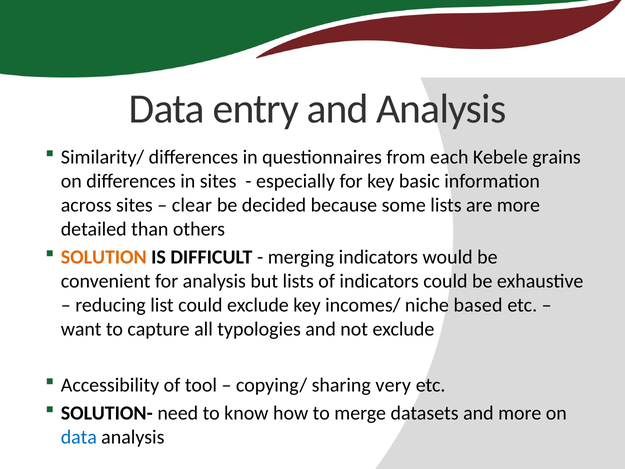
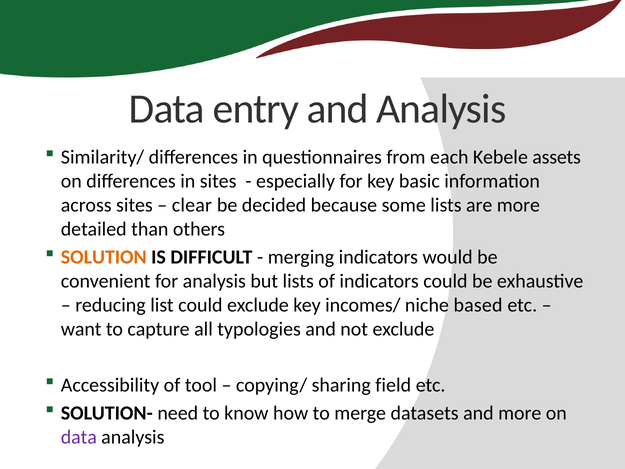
grains: grains -> assets
very: very -> field
data at (79, 437) colour: blue -> purple
